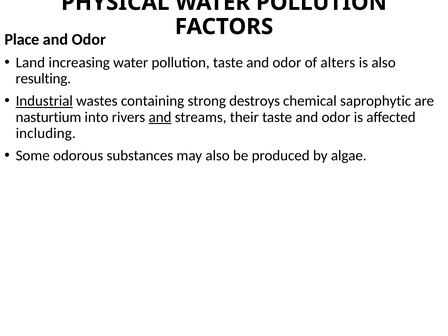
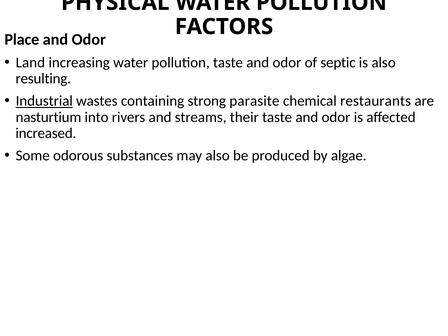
alters: alters -> septic
destroys: destroys -> parasite
saprophytic: saprophytic -> restaurants
and at (160, 117) underline: present -> none
including: including -> increased
